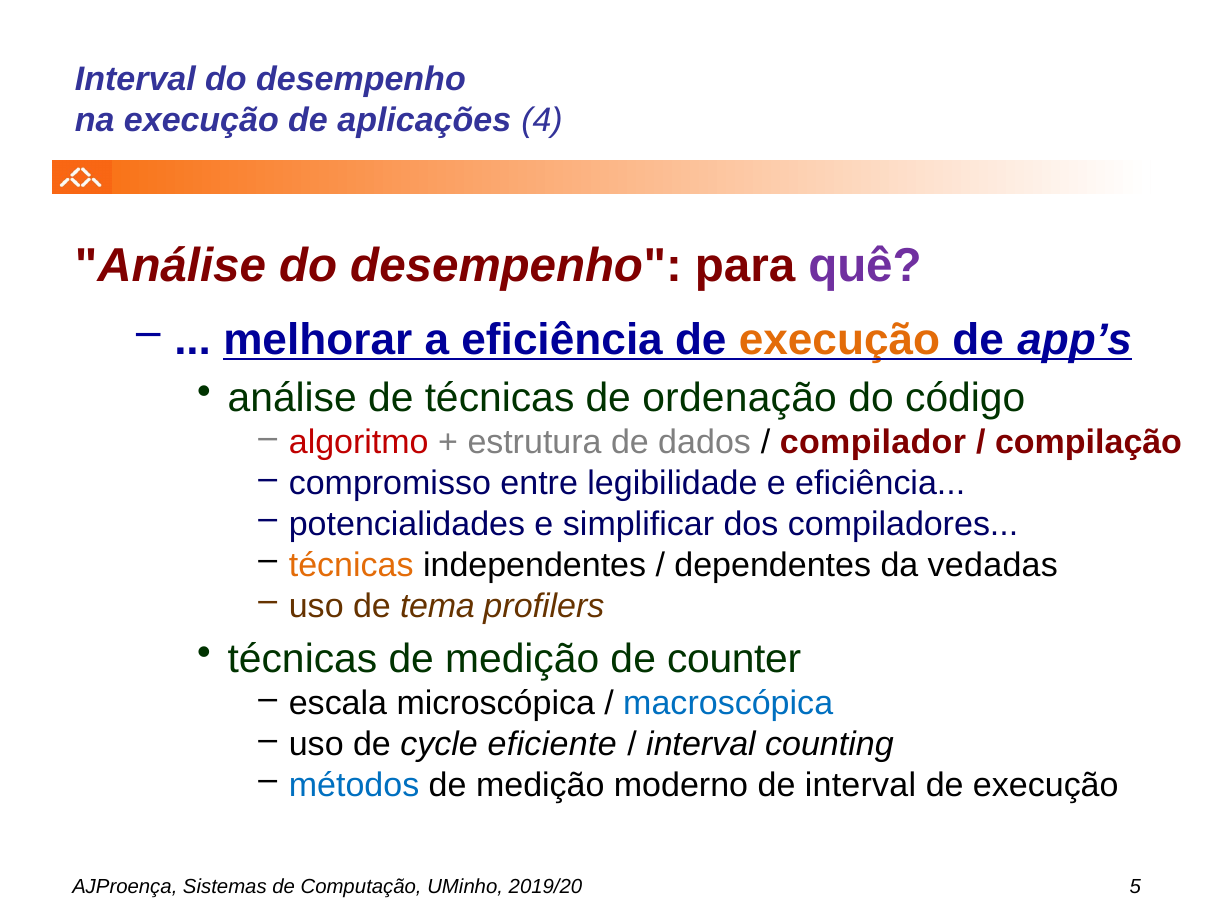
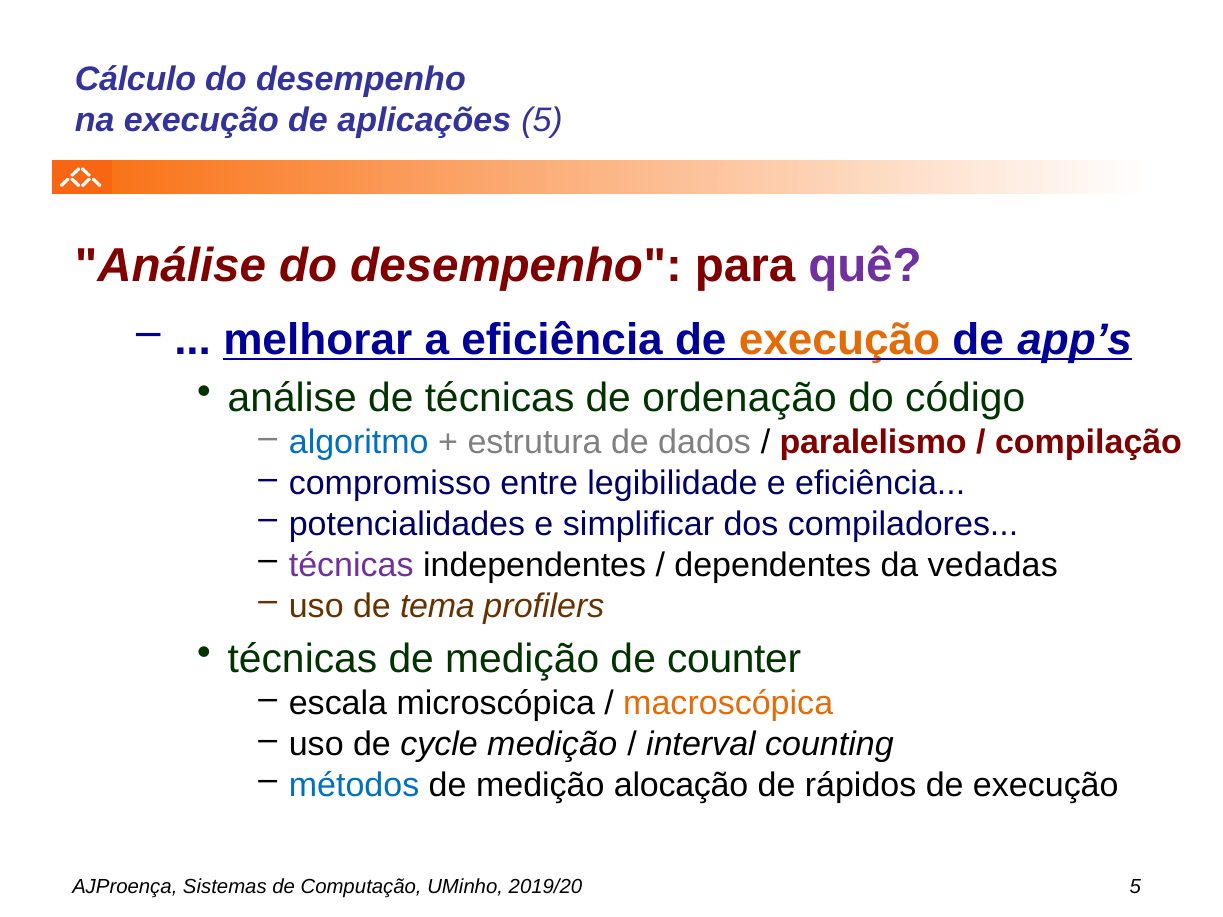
Interval at (135, 79): Interval -> Cálculo
aplicações 4: 4 -> 5
algoritmo colour: red -> blue
compilador: compilador -> paralelismo
técnicas at (351, 565) colour: orange -> purple
macroscópica colour: blue -> orange
cycle eficiente: eficiente -> medição
moderno: moderno -> alocação
de interval: interval -> rápidos
